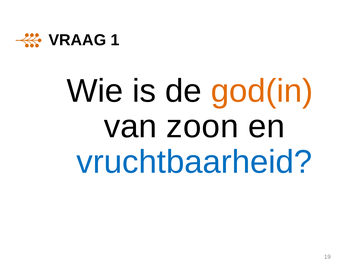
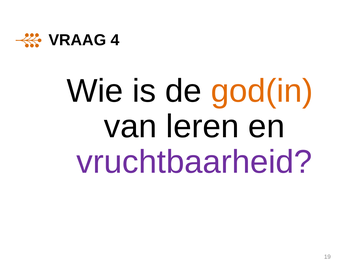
1: 1 -> 4
zoon: zoon -> leren
vruchtbaarheid colour: blue -> purple
